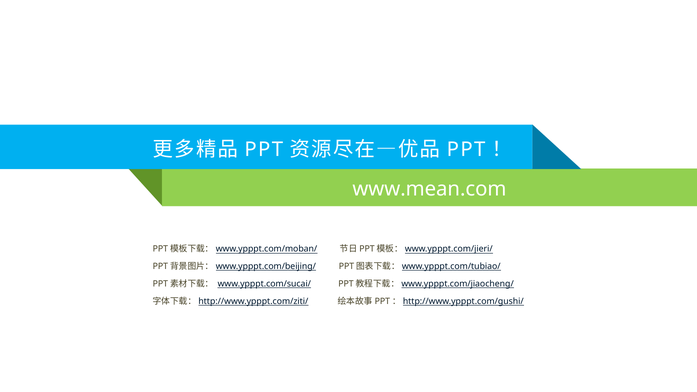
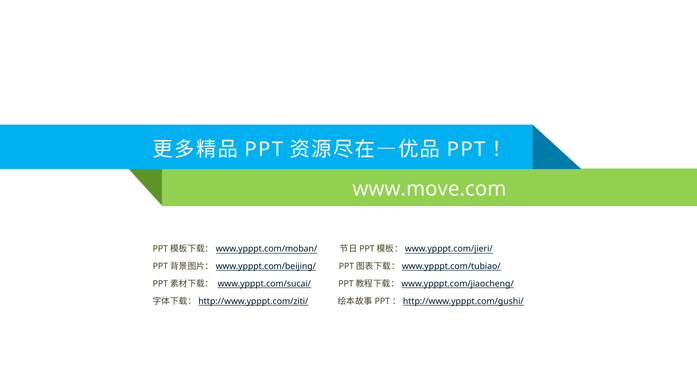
www.mean.com: www.mean.com -> www.move.com
